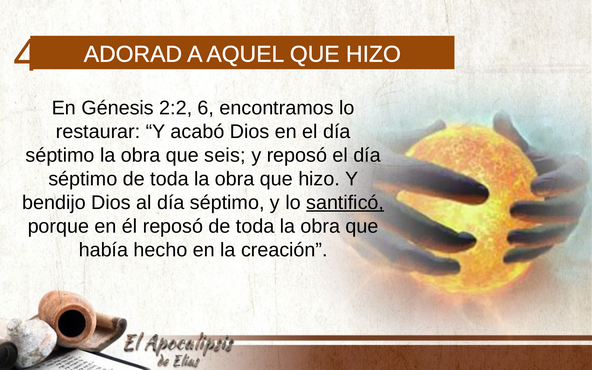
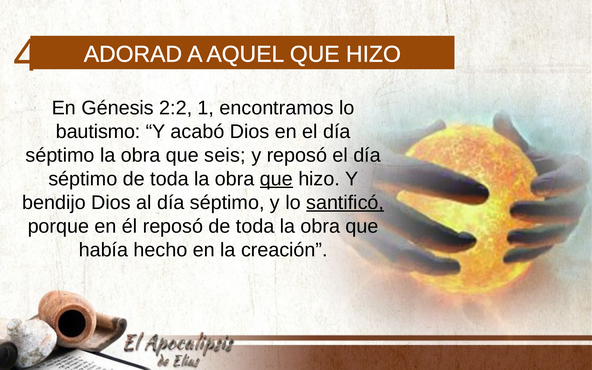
6: 6 -> 1
restaurar: restaurar -> bautismo
que at (276, 179) underline: none -> present
